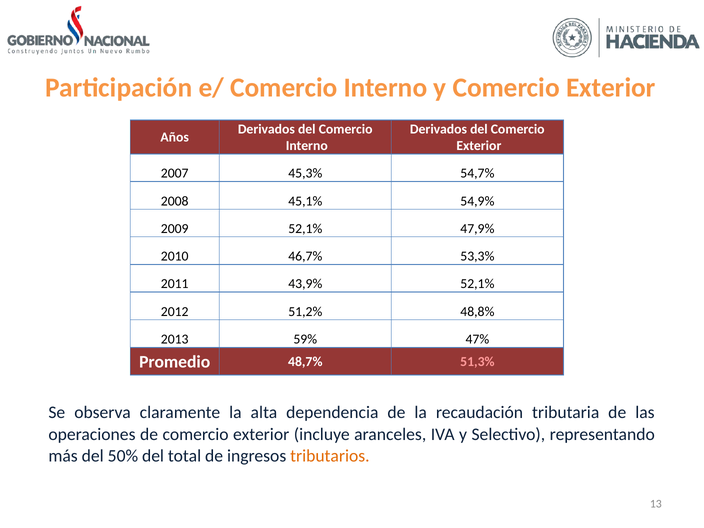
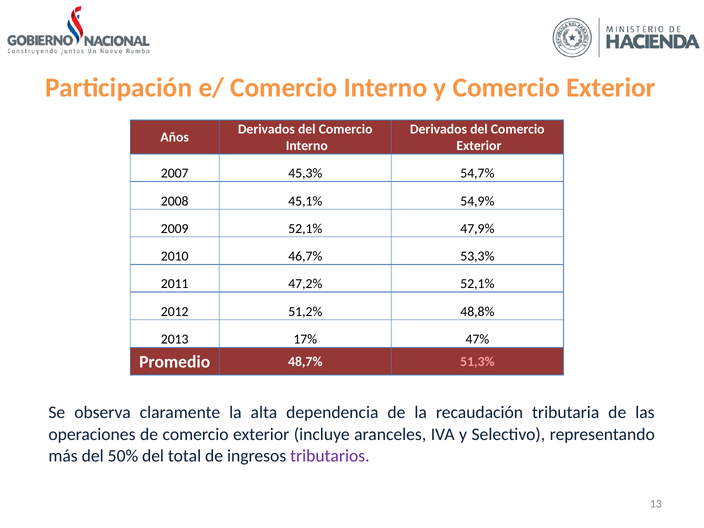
43,9%: 43,9% -> 47,2%
59%: 59% -> 17%
tributarios colour: orange -> purple
